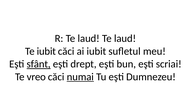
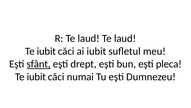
scriai: scriai -> pleca
vreo at (36, 76): vreo -> iubit
numai underline: present -> none
